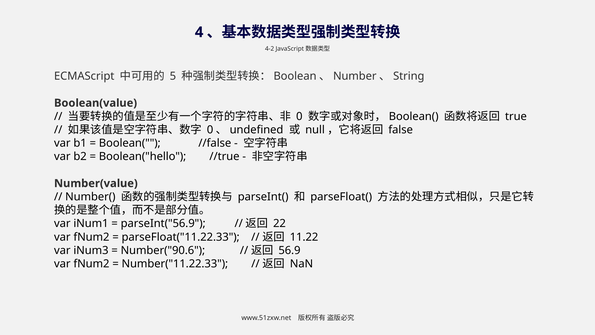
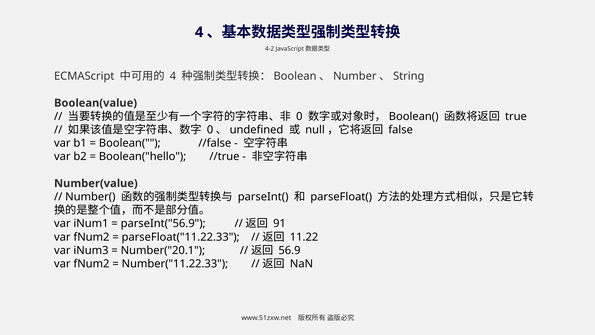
5 at (173, 76): 5 -> 4
22: 22 -> 91
Number("90.6: Number("90.6 -> Number("20.1
